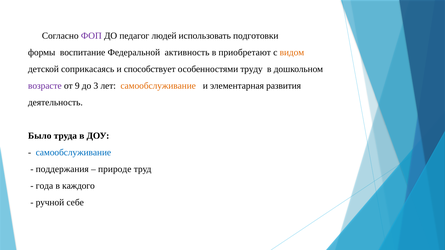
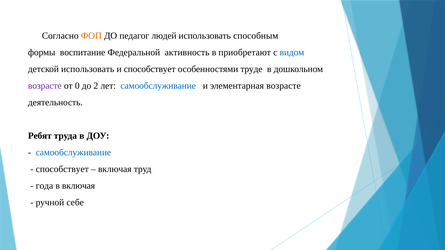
ФОП colour: purple -> orange
подготовки: подготовки -> способным
видом colour: orange -> blue
детской соприкасаясь: соприкасаясь -> использовать
труду: труду -> труде
9: 9 -> 0
3: 3 -> 2
самообслуживание at (158, 86) colour: orange -> blue
элементарная развития: развития -> возрасте
Было: Было -> Ребят
поддержания at (62, 169): поддержания -> способствует
природе at (115, 169): природе -> включая
в каждого: каждого -> включая
